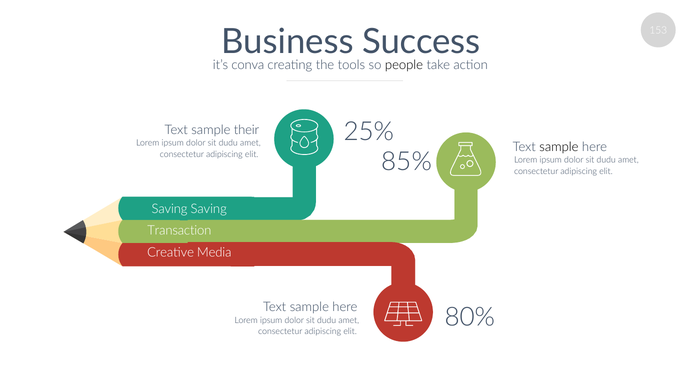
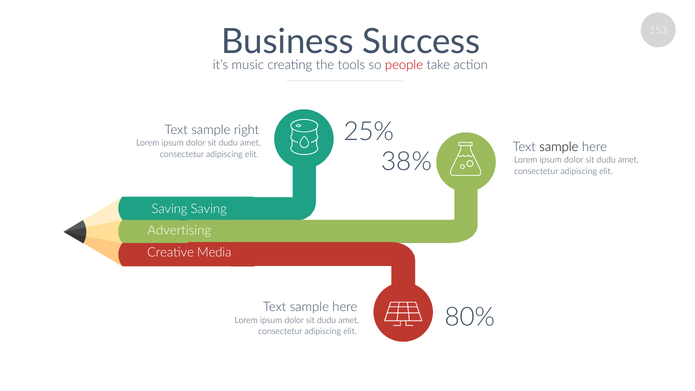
conva: conva -> music
people colour: black -> red
their: their -> right
85%: 85% -> 38%
Transaction: Transaction -> Advertising
